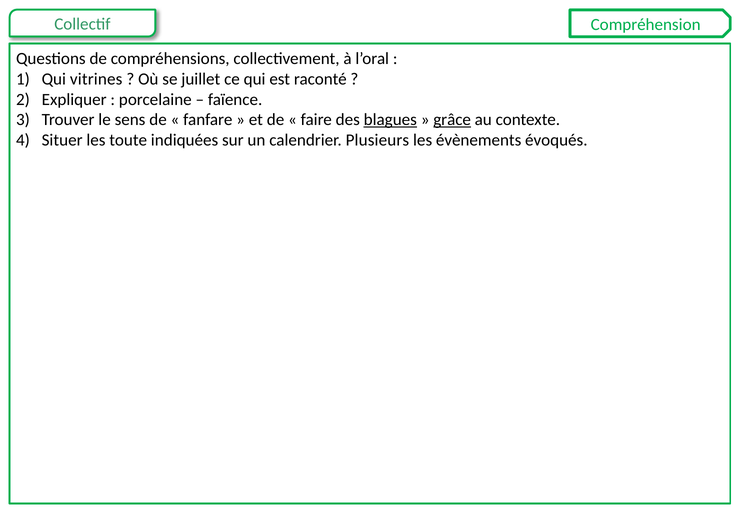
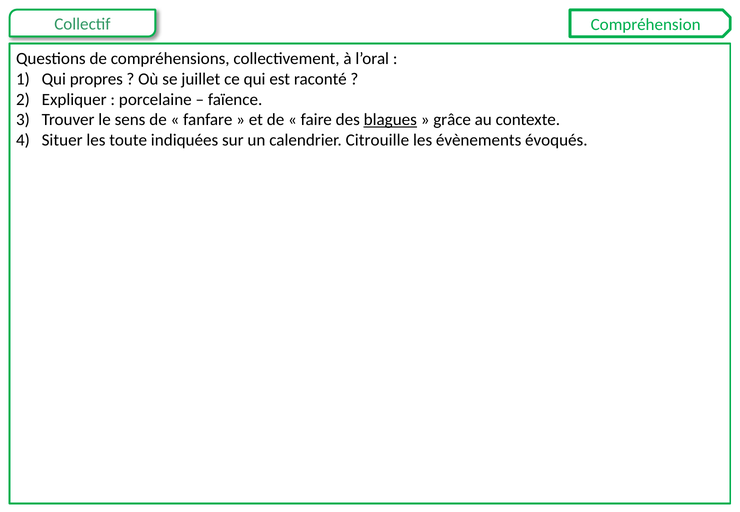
vitrines: vitrines -> propres
grâce underline: present -> none
Plusieurs: Plusieurs -> Citrouille
